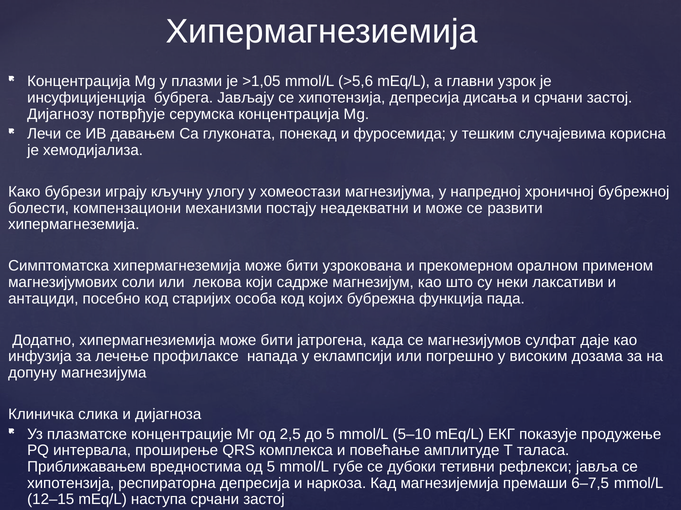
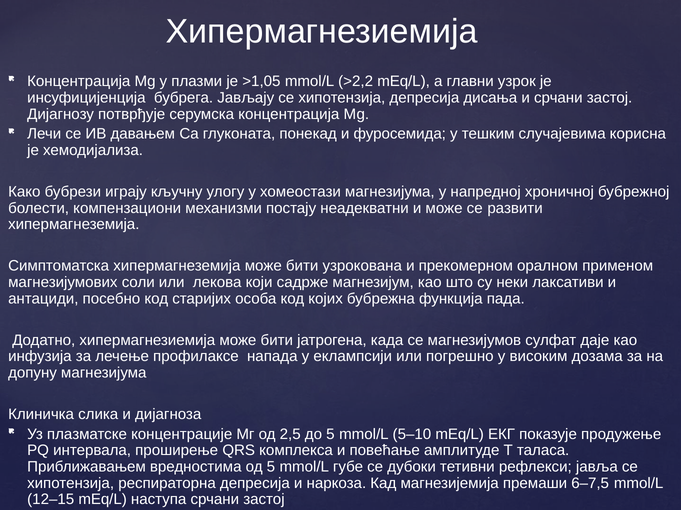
>5,6: >5,6 -> >2,2
